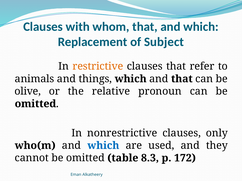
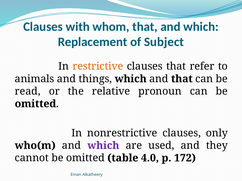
olive: olive -> read
which at (103, 146) colour: blue -> purple
8.3: 8.3 -> 4.0
